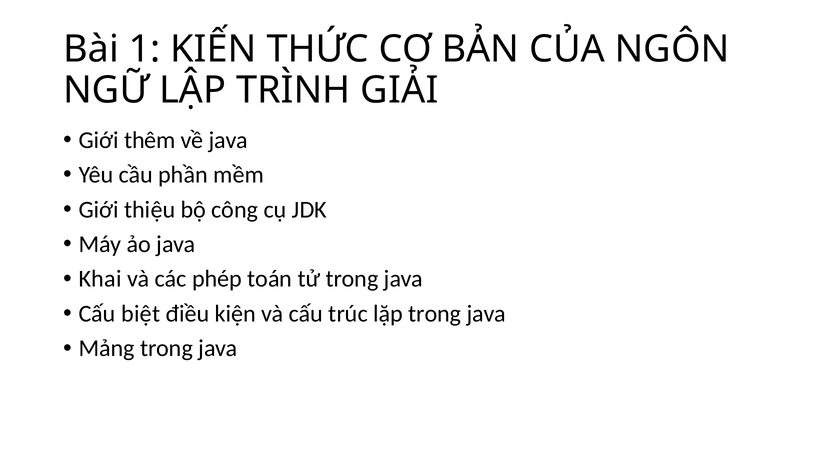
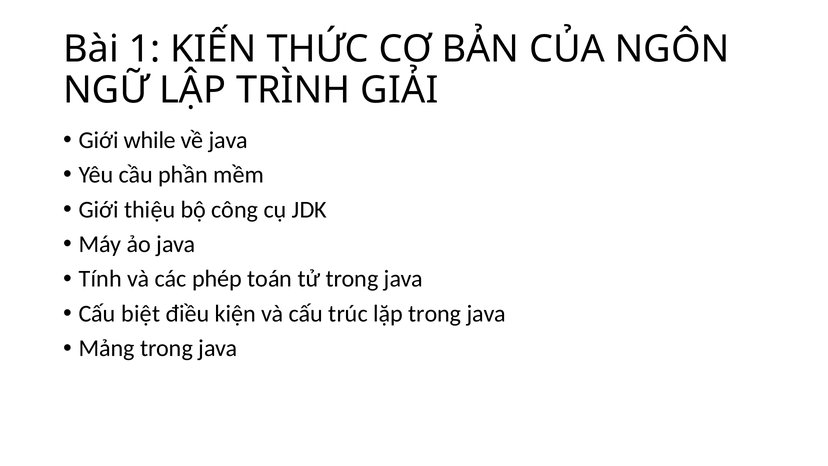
thêm: thêm -> while
Khai: Khai -> Tính
